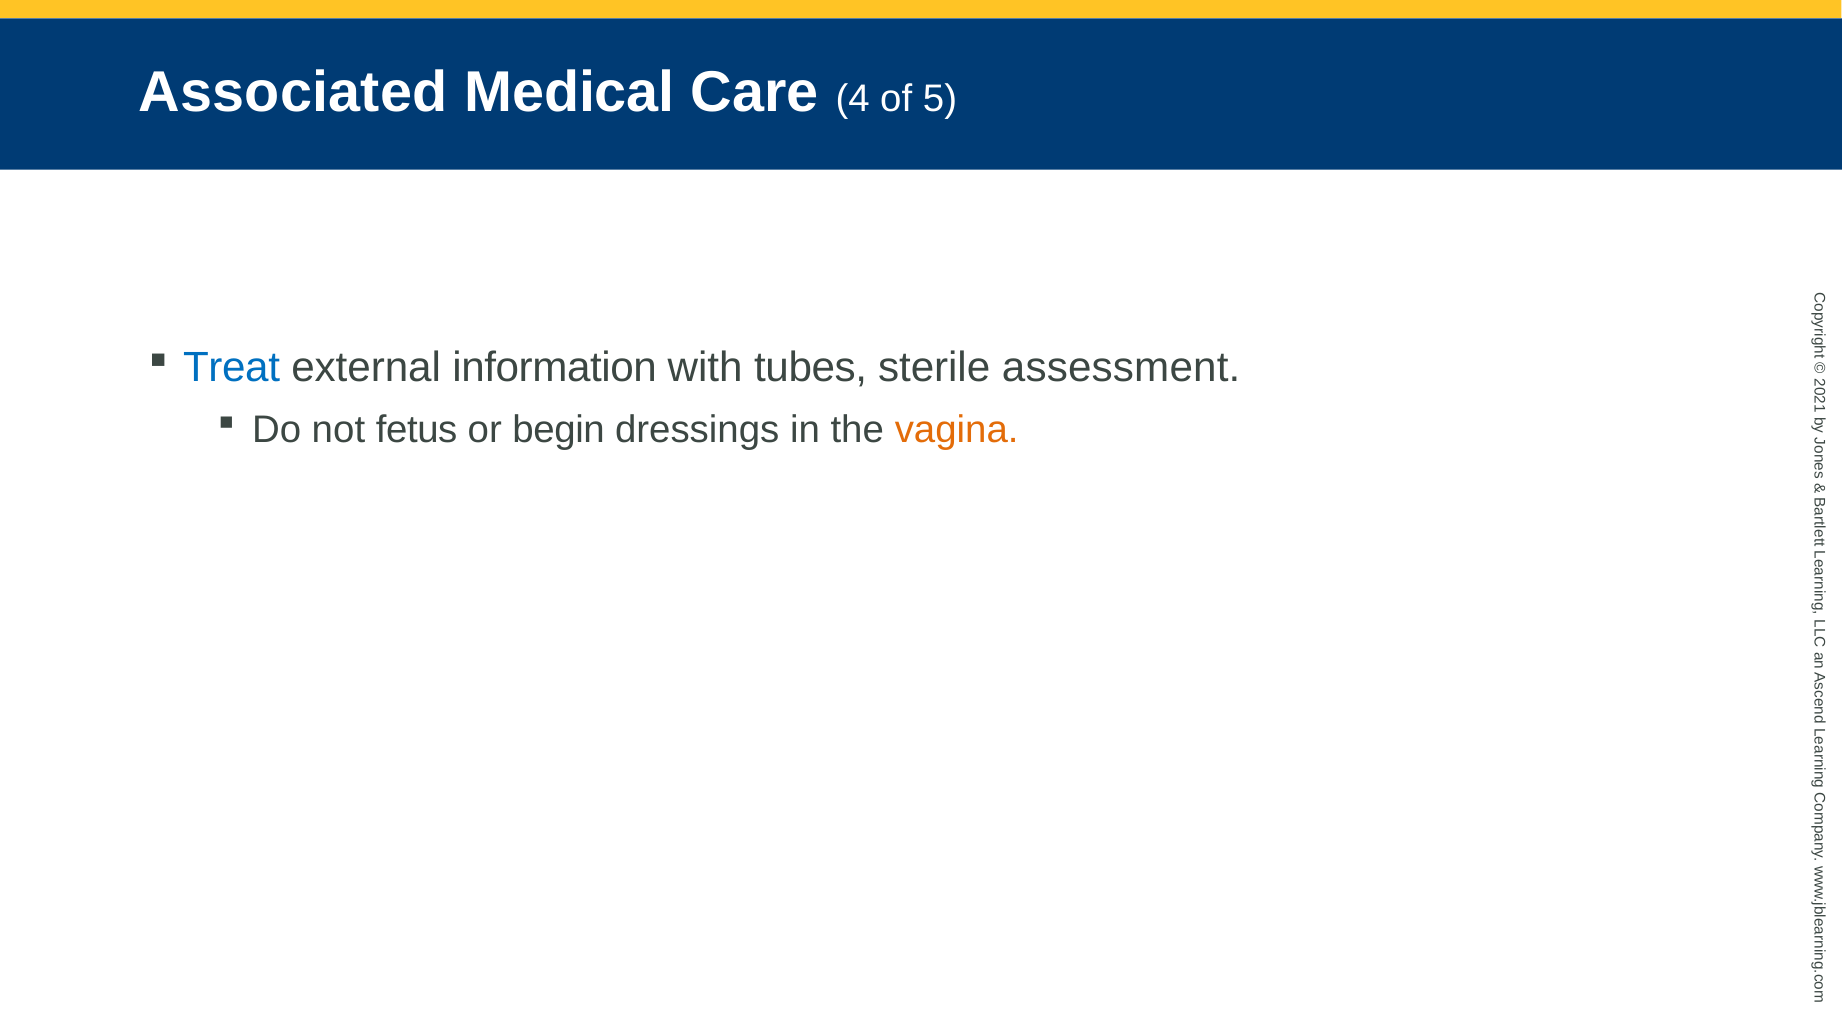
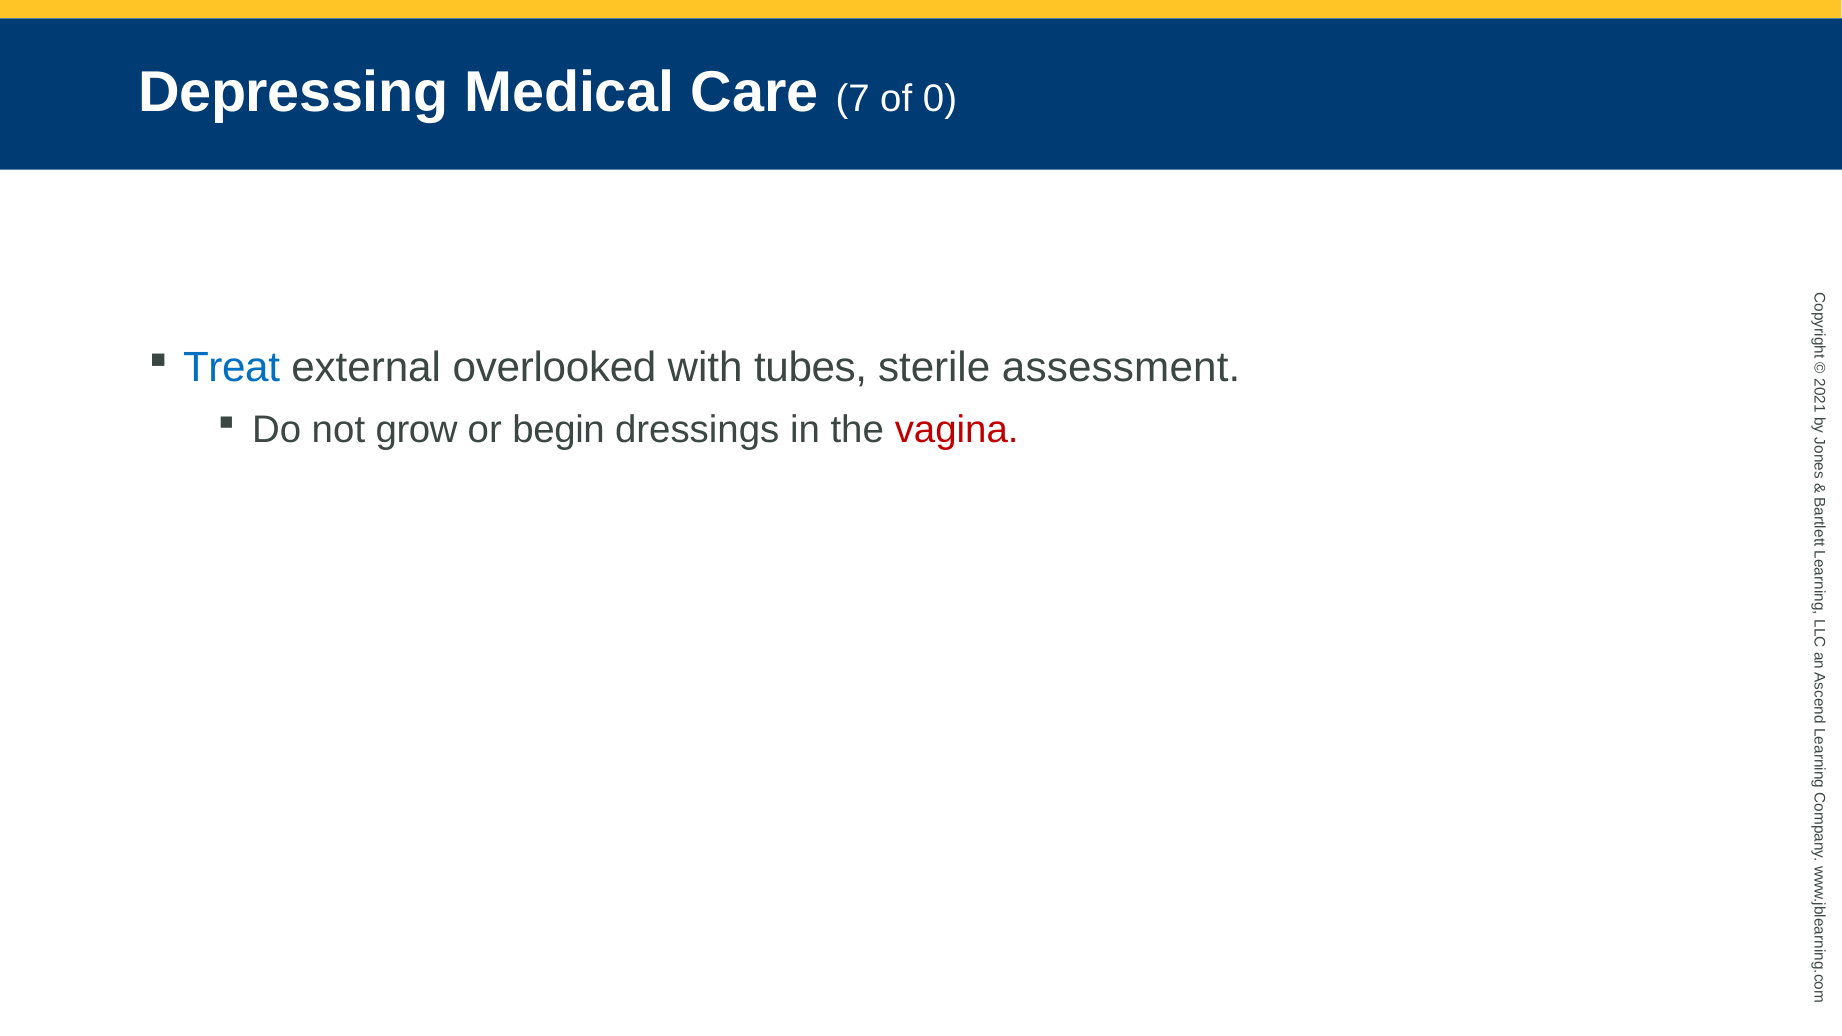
Associated: Associated -> Depressing
4: 4 -> 7
of 5: 5 -> 0
information: information -> overlooked
fetus: fetus -> grow
vagina colour: orange -> red
